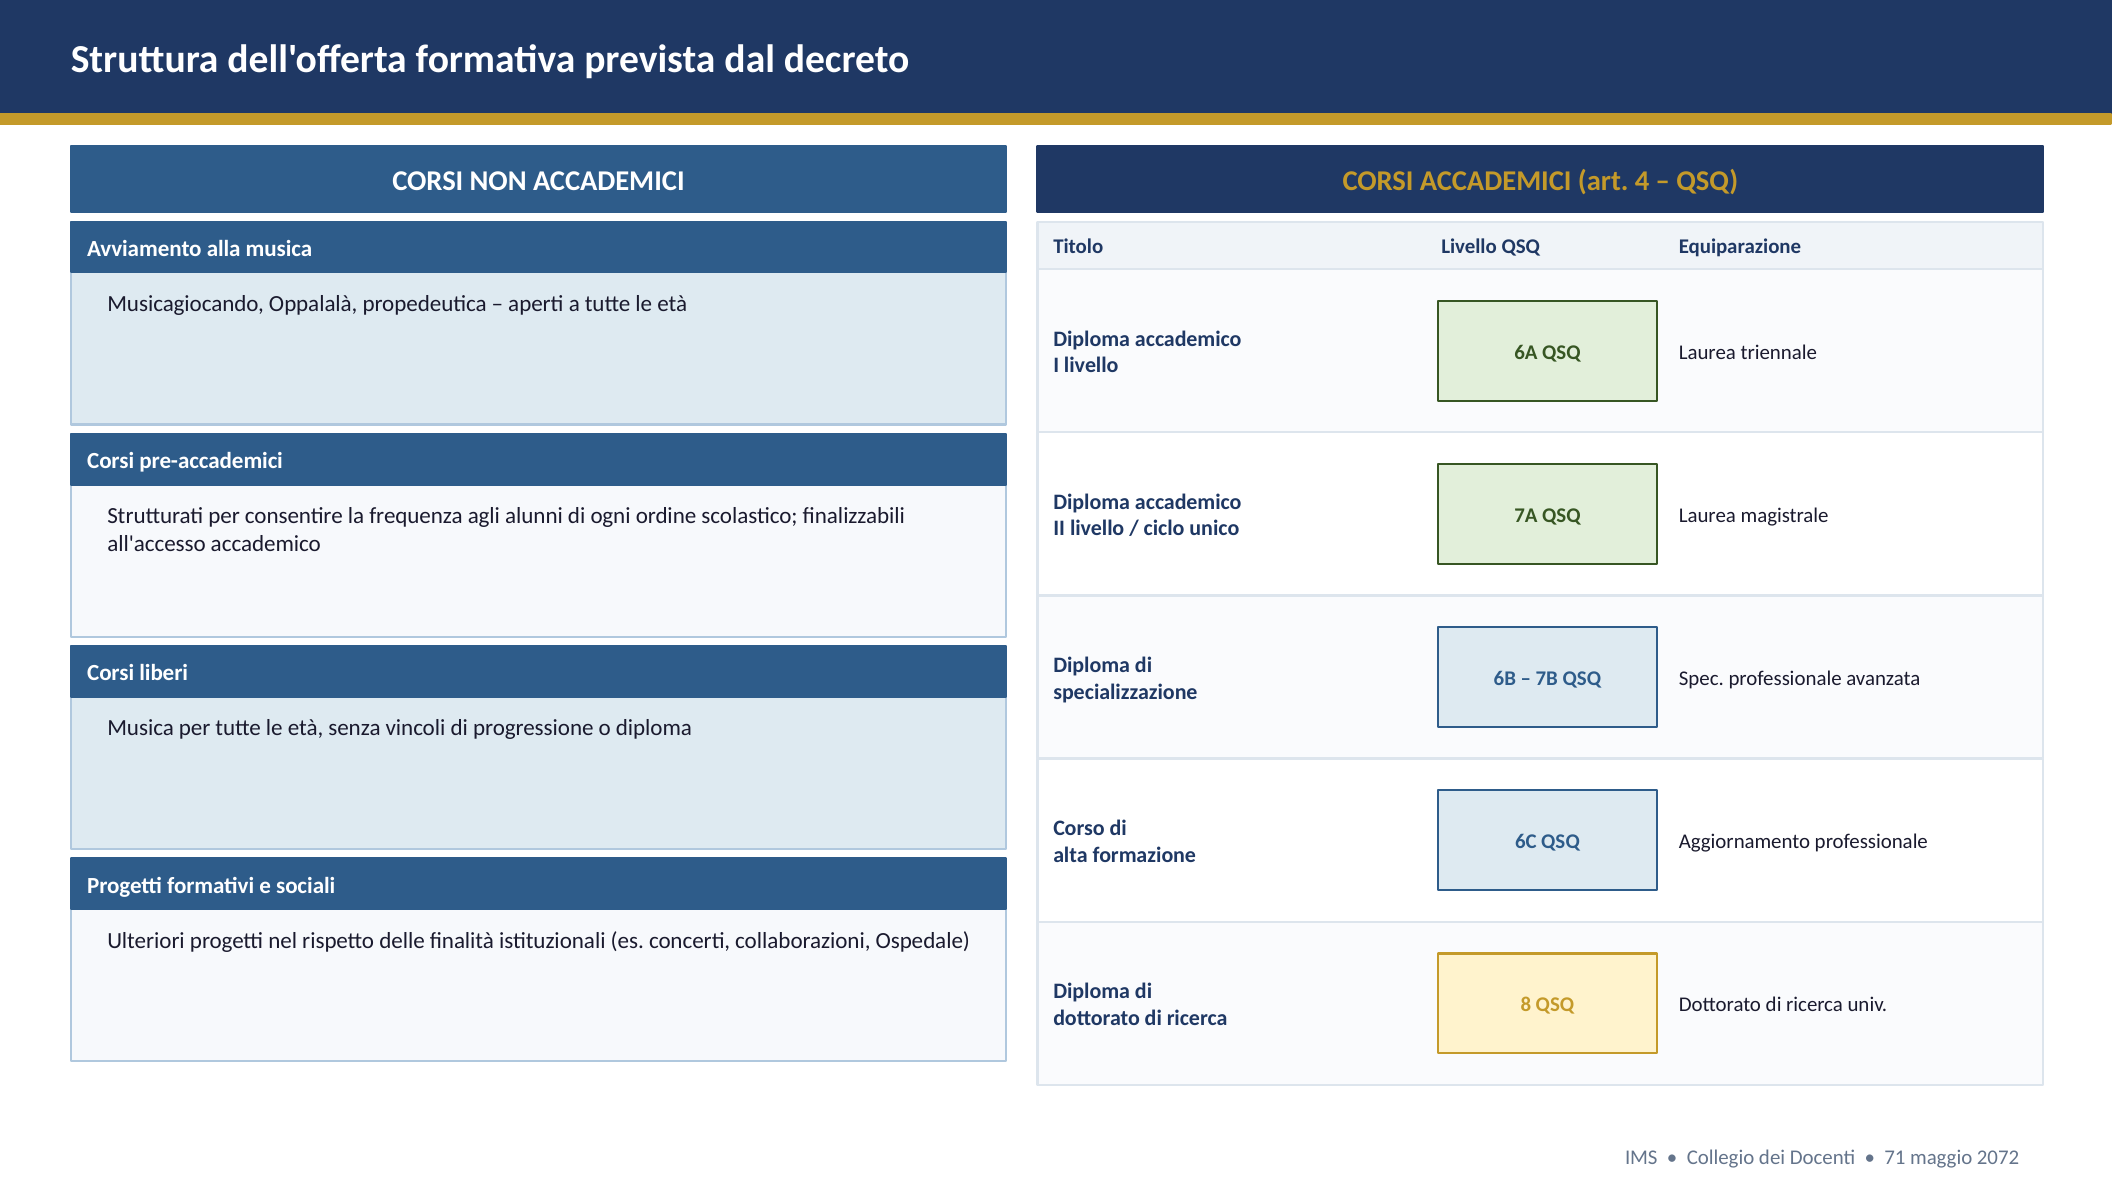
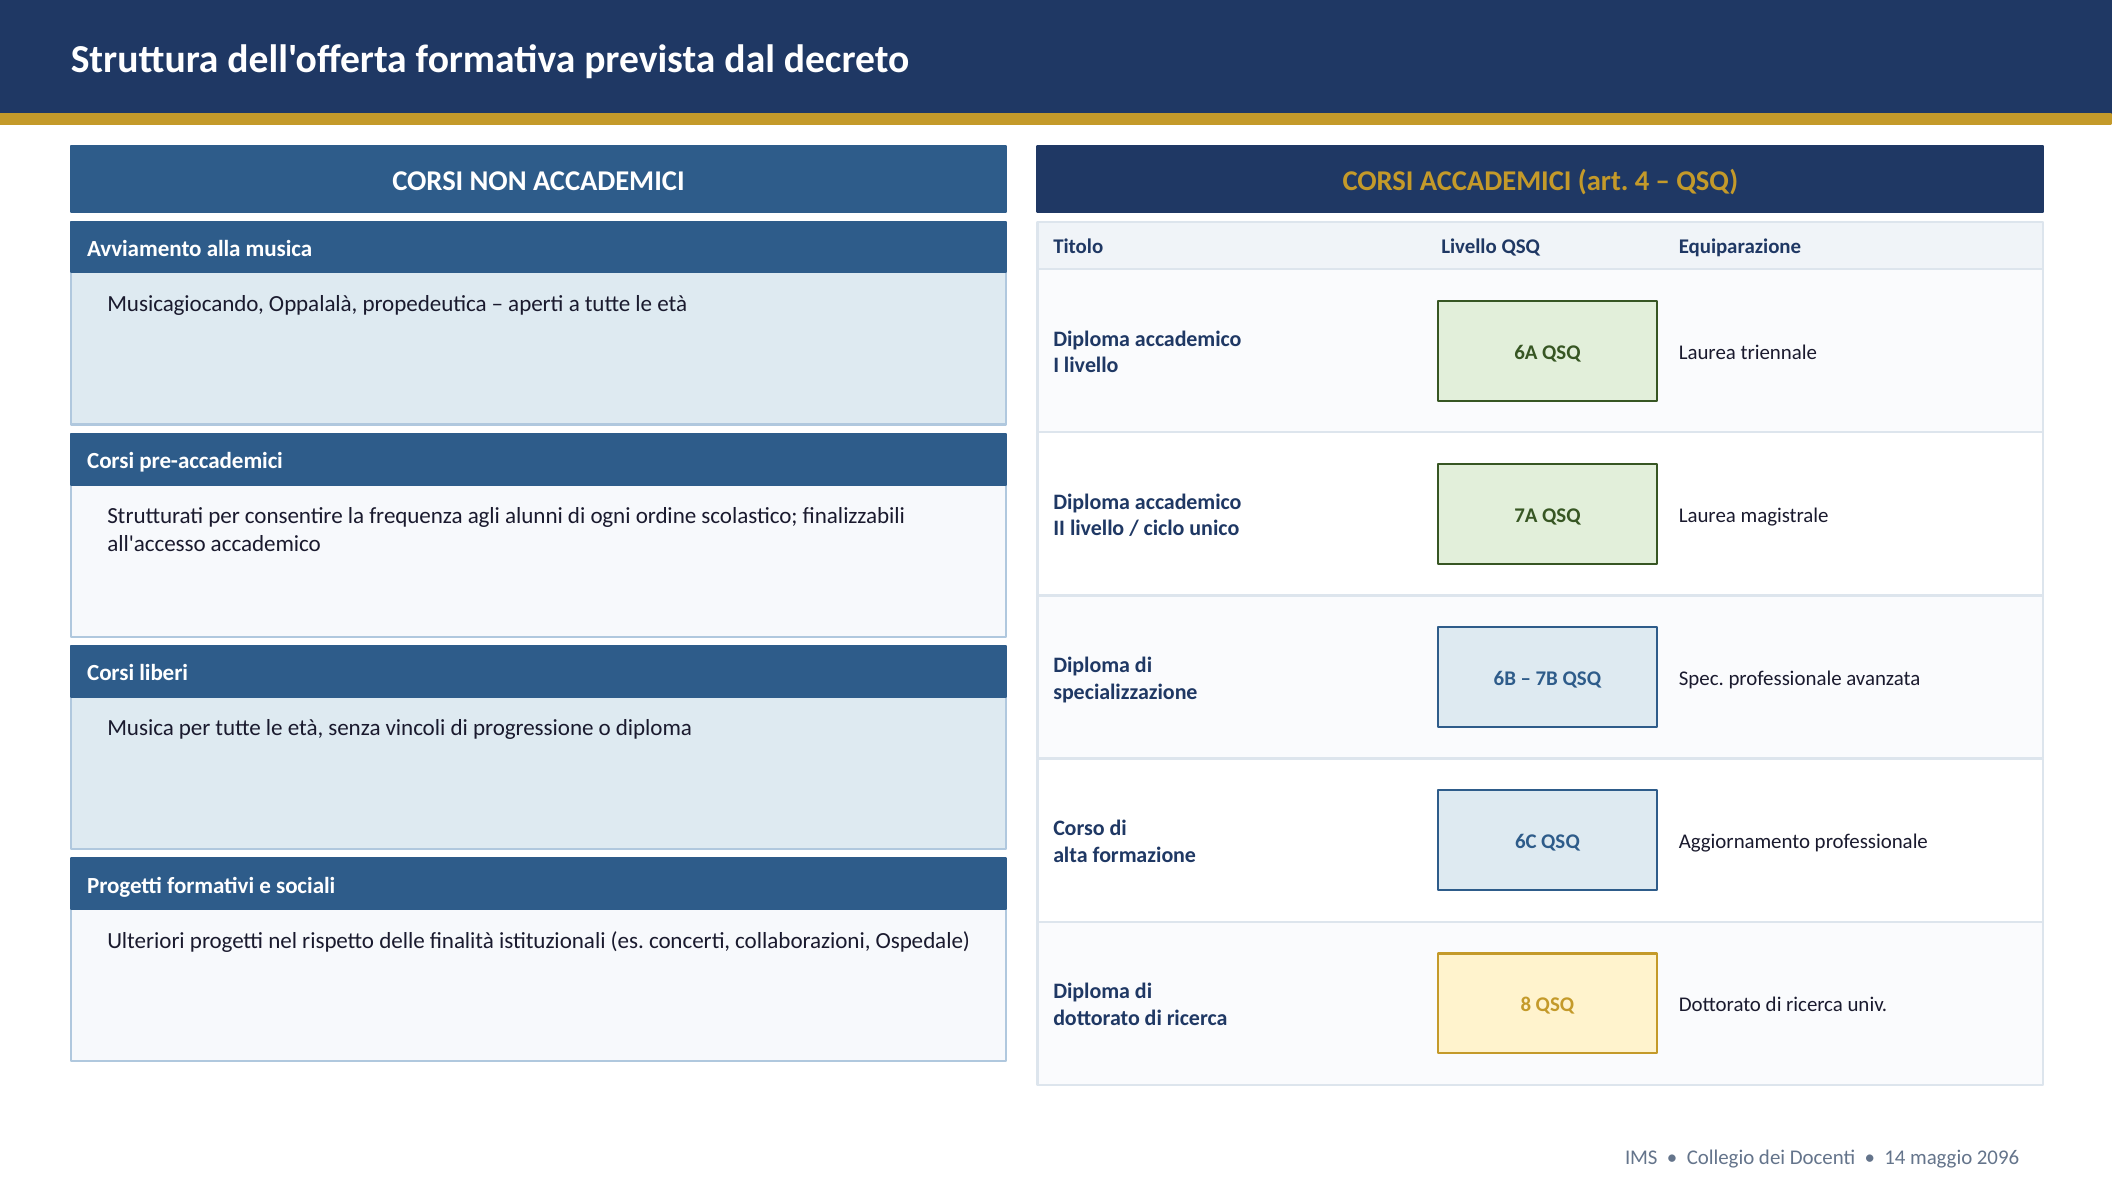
71: 71 -> 14
2072: 2072 -> 2096
